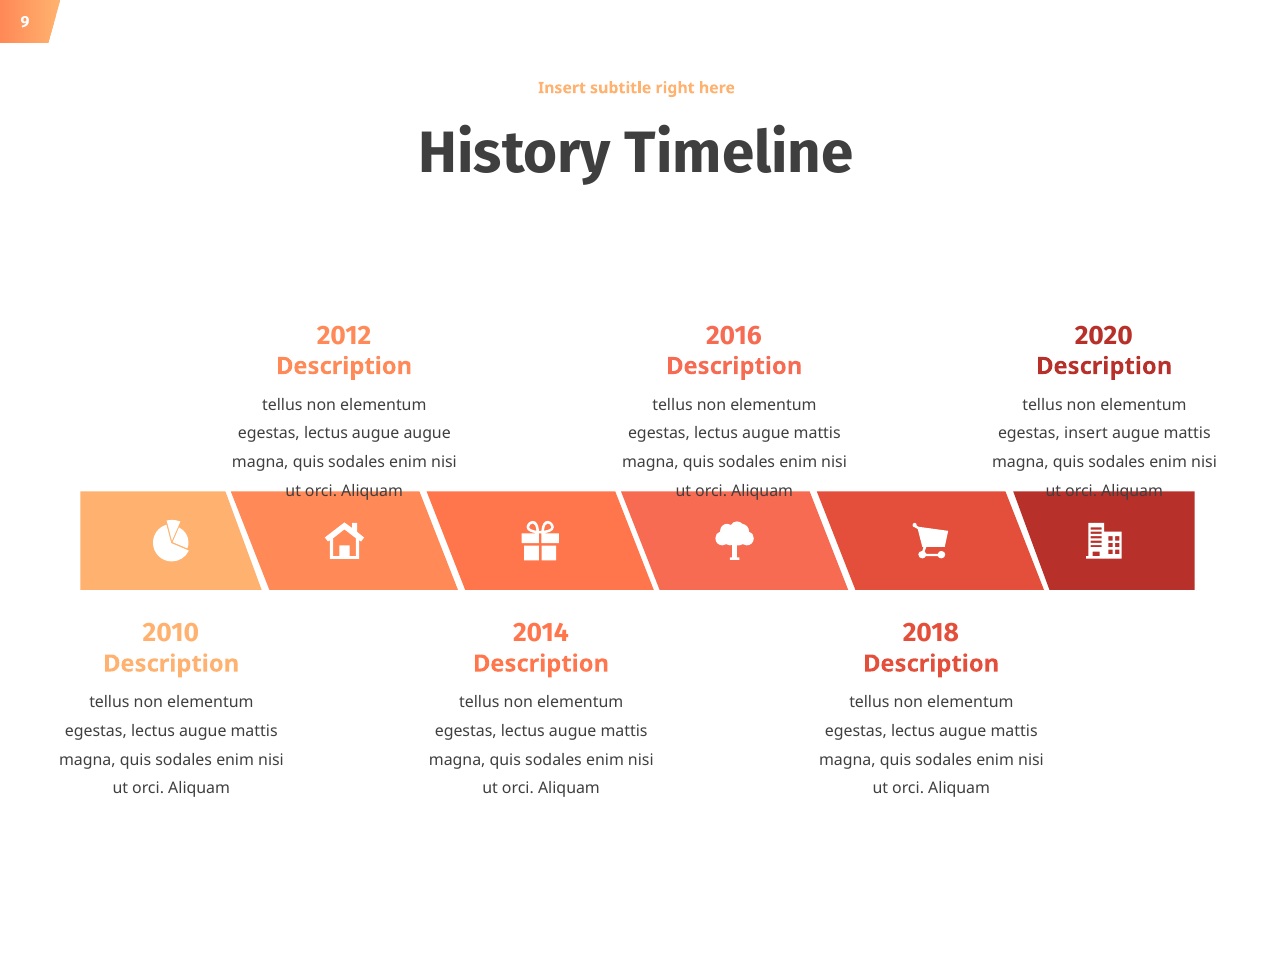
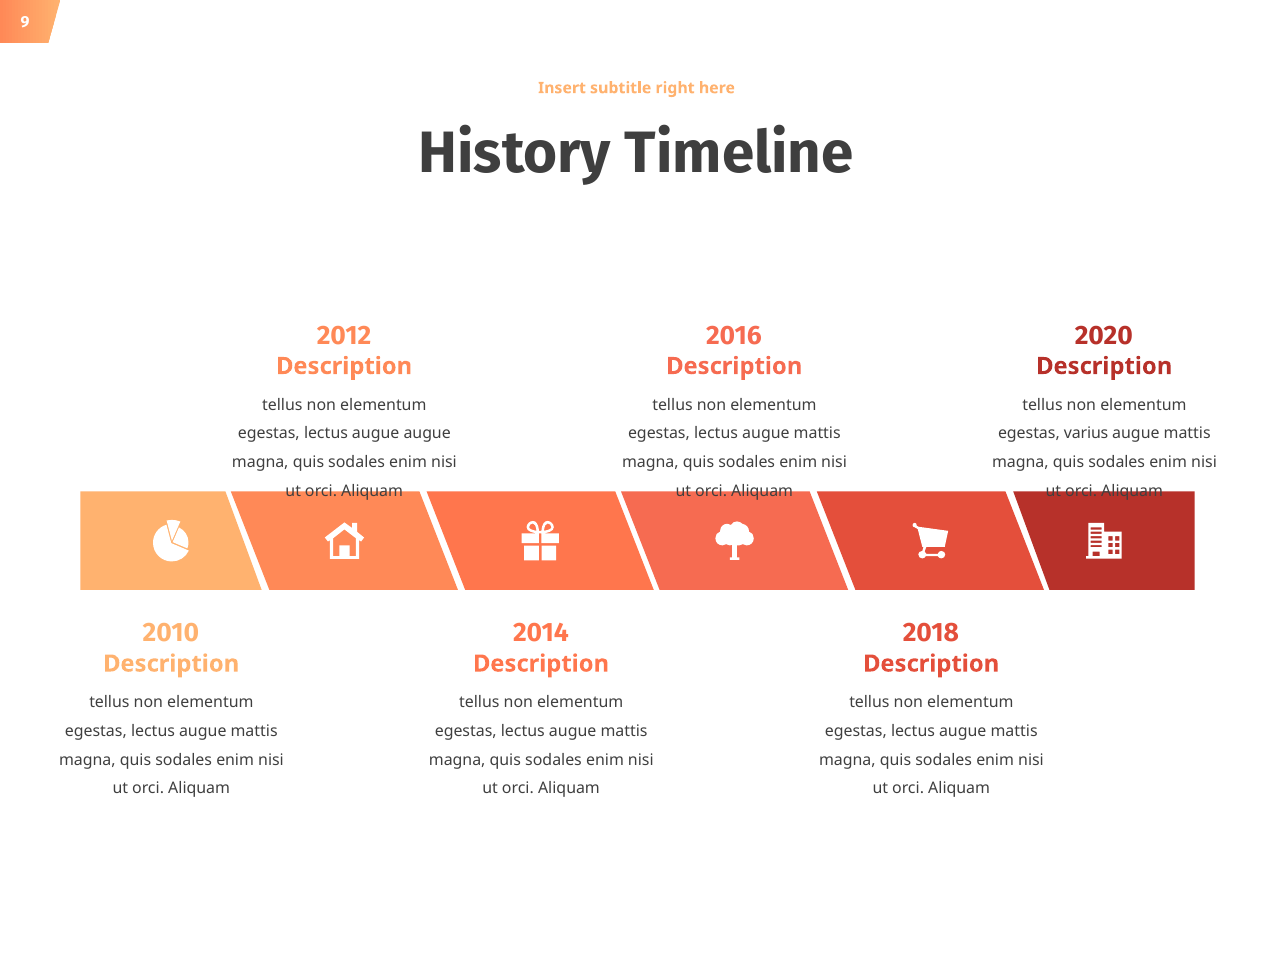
egestas insert: insert -> varius
